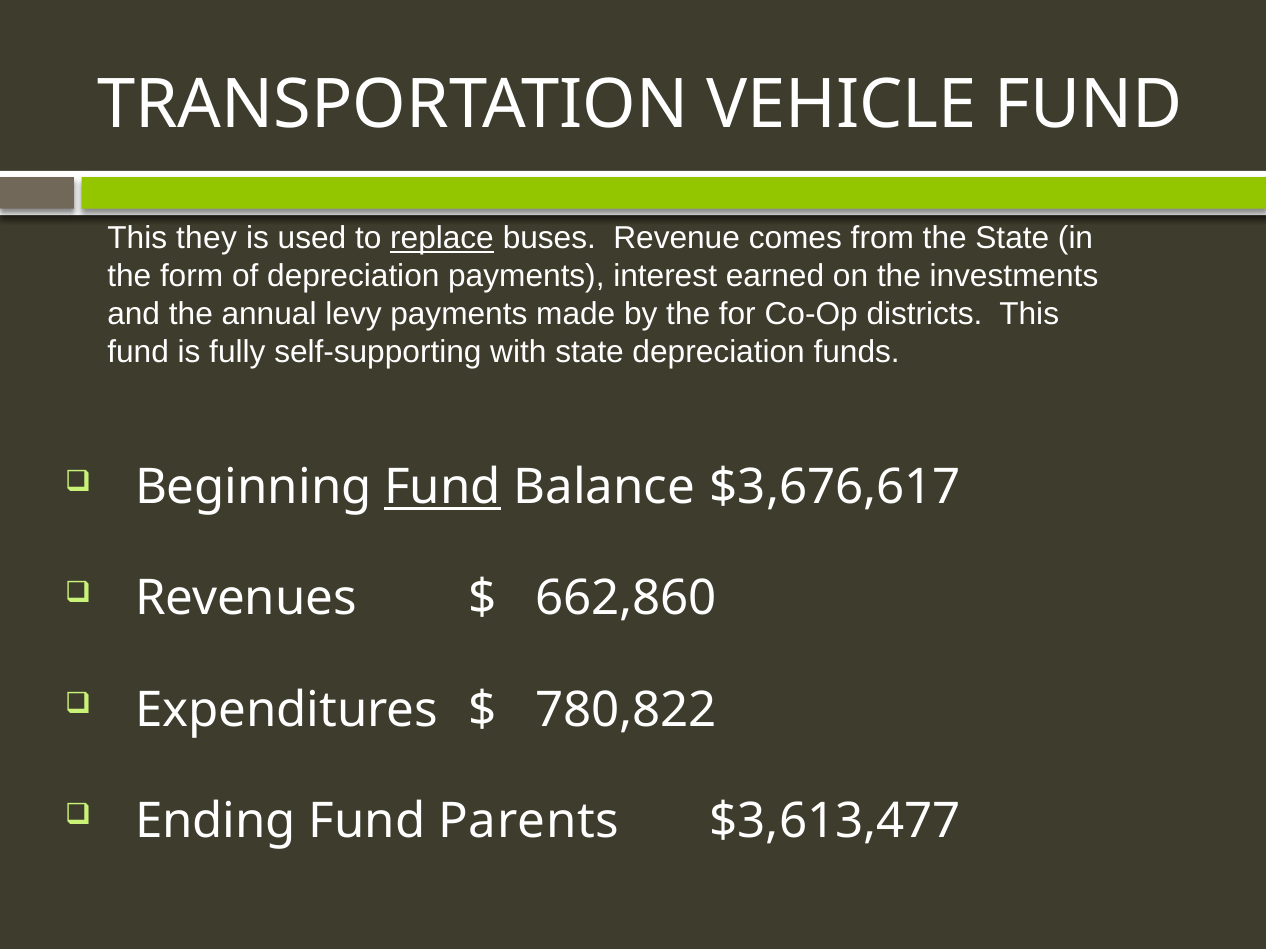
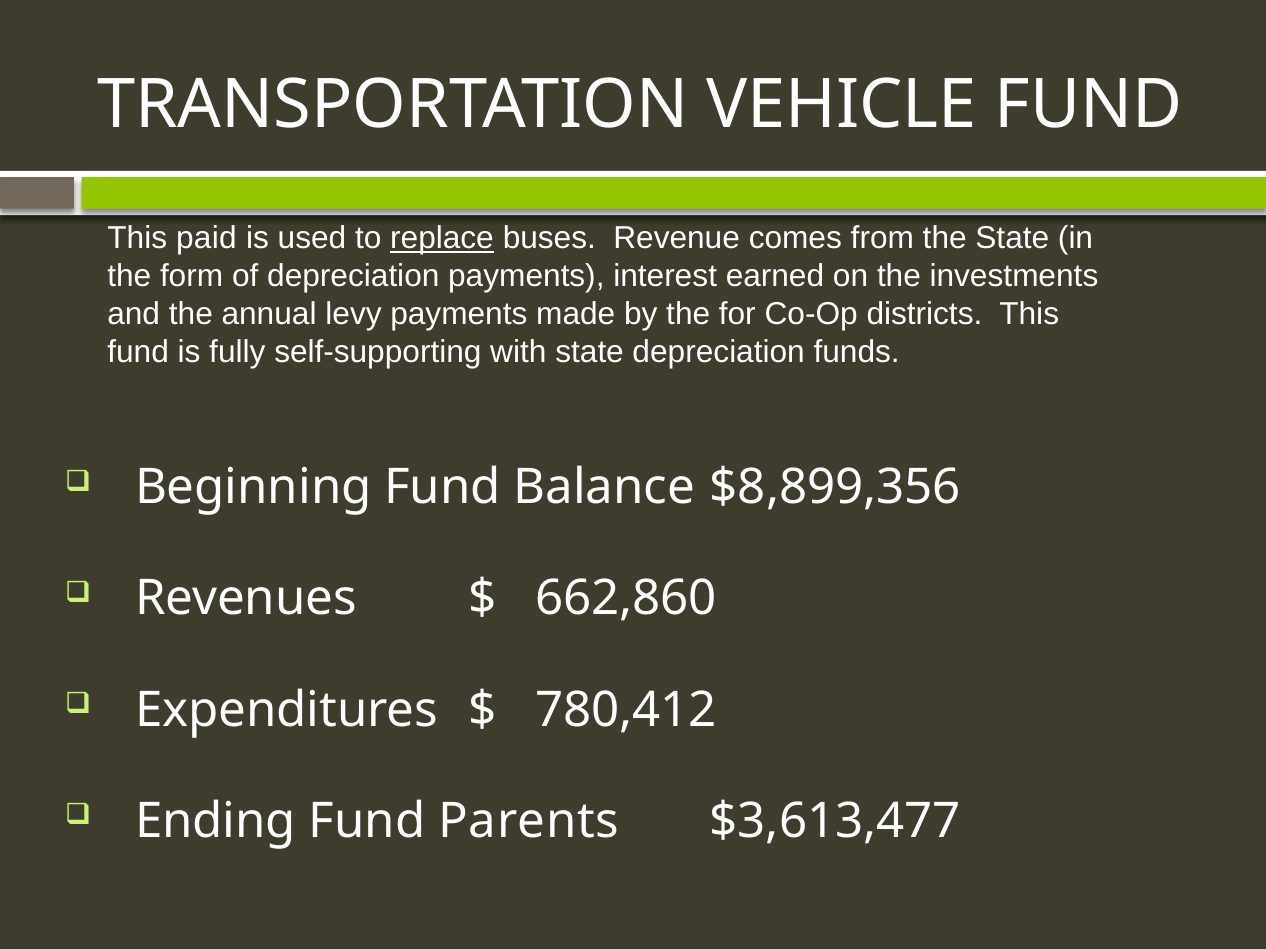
they: they -> paid
Fund at (443, 488) underline: present -> none
$3,676,617: $3,676,617 -> $8,899,356
780,822: 780,822 -> 780,412
